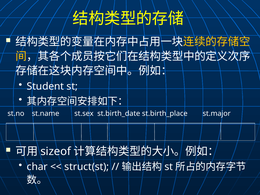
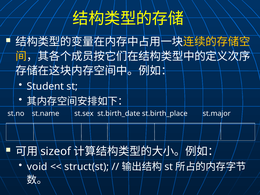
char: char -> void
